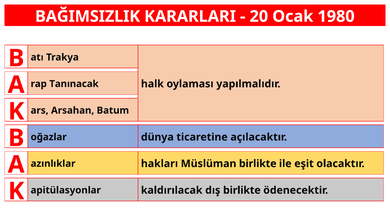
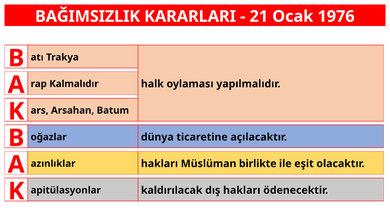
20: 20 -> 21
1980: 1980 -> 1976
Tanınacak: Tanınacak -> Kalmalıdır
dış birlikte: birlikte -> hakları
